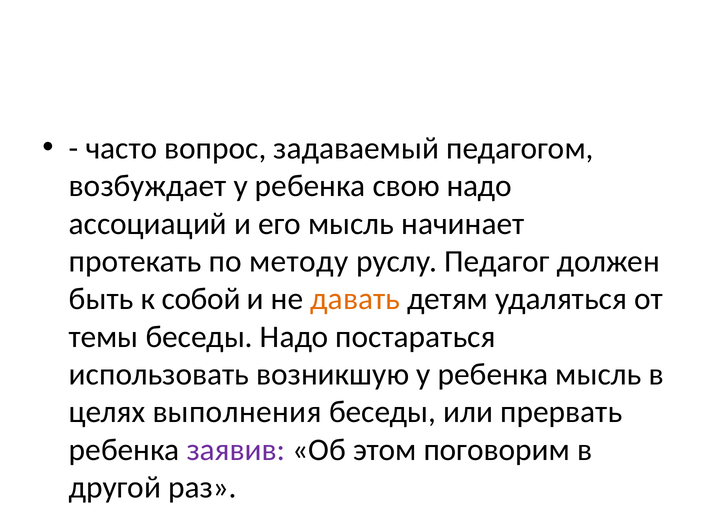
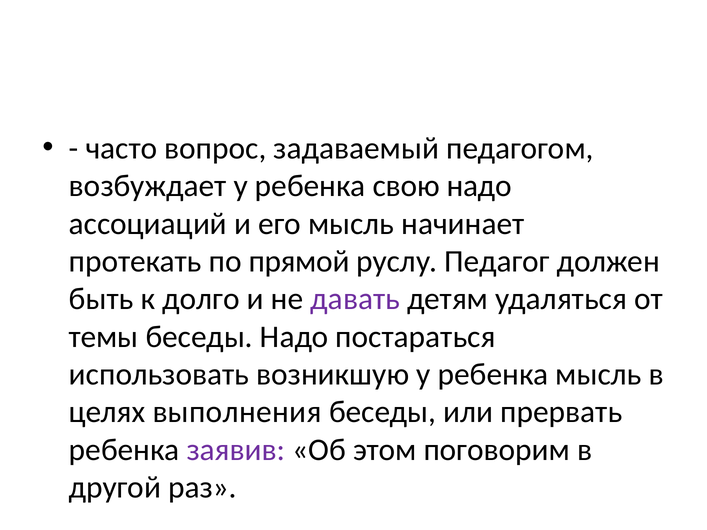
методу: методу -> прямой
собой: собой -> долго
давать colour: orange -> purple
